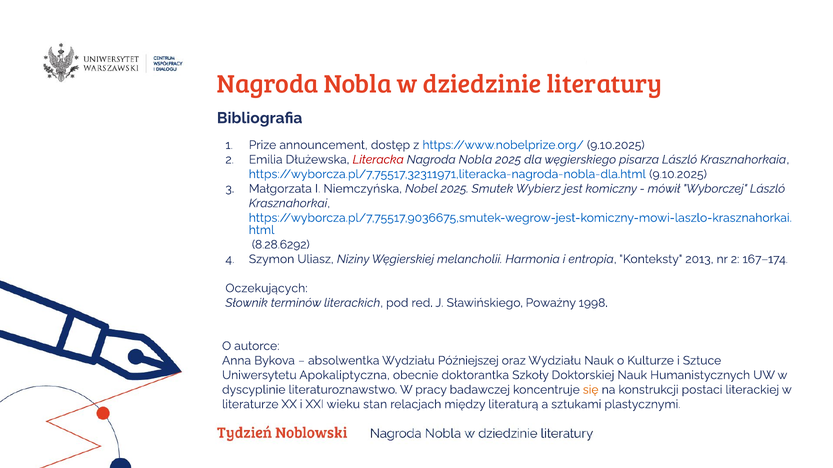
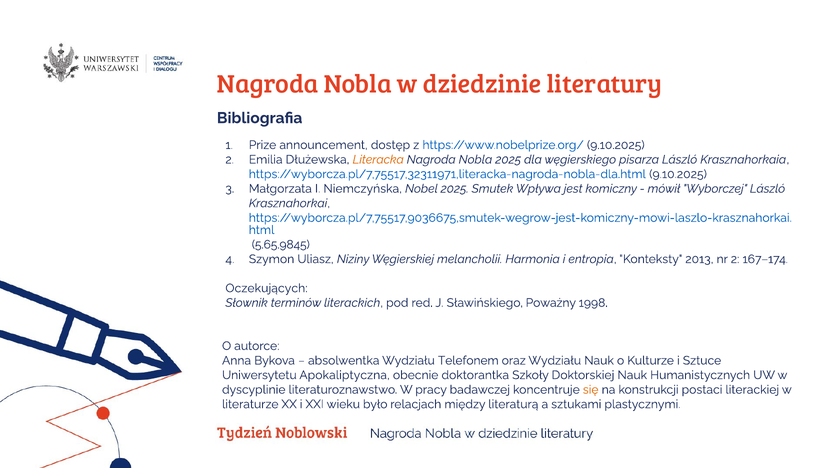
Literacka colour: red -> orange
Wybierz: Wybierz -> Wpływa
8.28.6292: 8.28.6292 -> 5.65.9845
Późniejszej: Późniejszej -> Telefonem
stan: stan -> było
